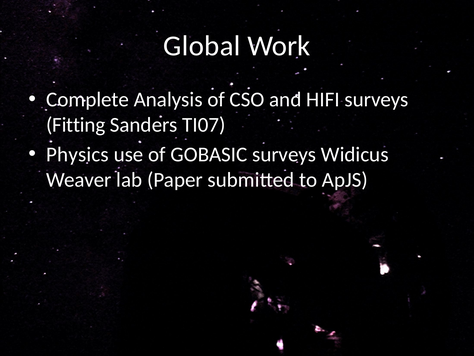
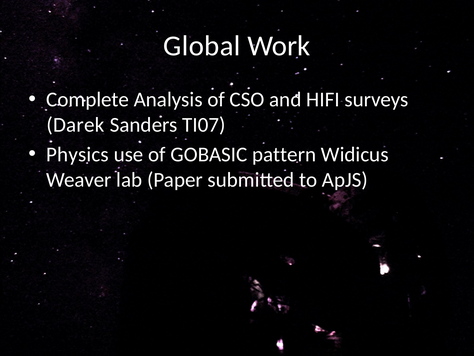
Fitting: Fitting -> Darek
GOBASIC surveys: surveys -> pattern
